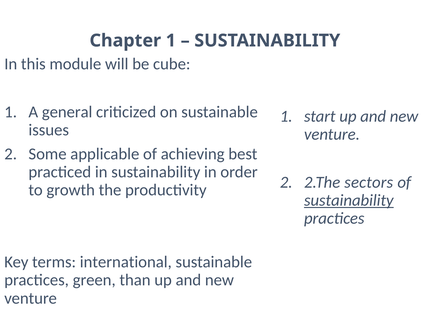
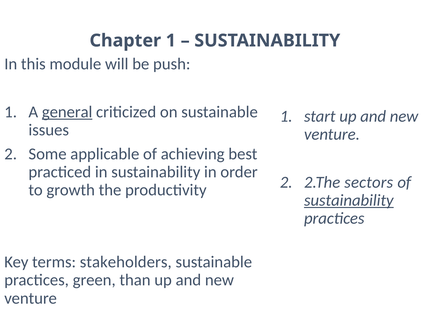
cube: cube -> push
general underline: none -> present
international: international -> stakeholders
